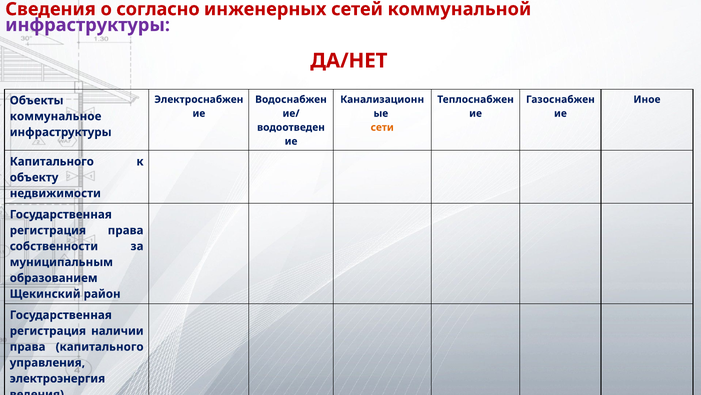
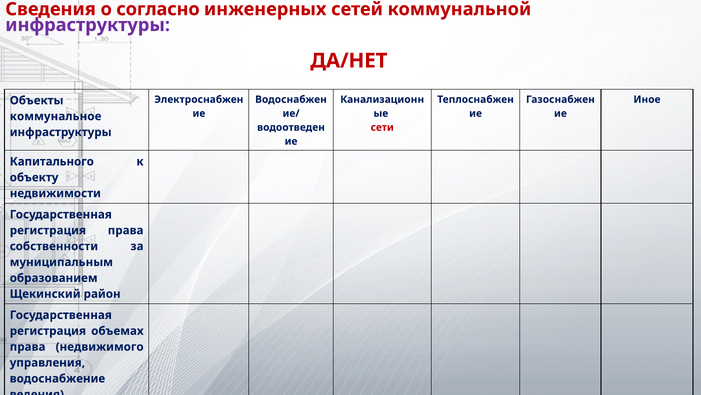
сети colour: orange -> red
наличии: наличии -> объемах
права капитального: капитального -> недвижимого
электроэнергия: электроэнергия -> водоснабжение
